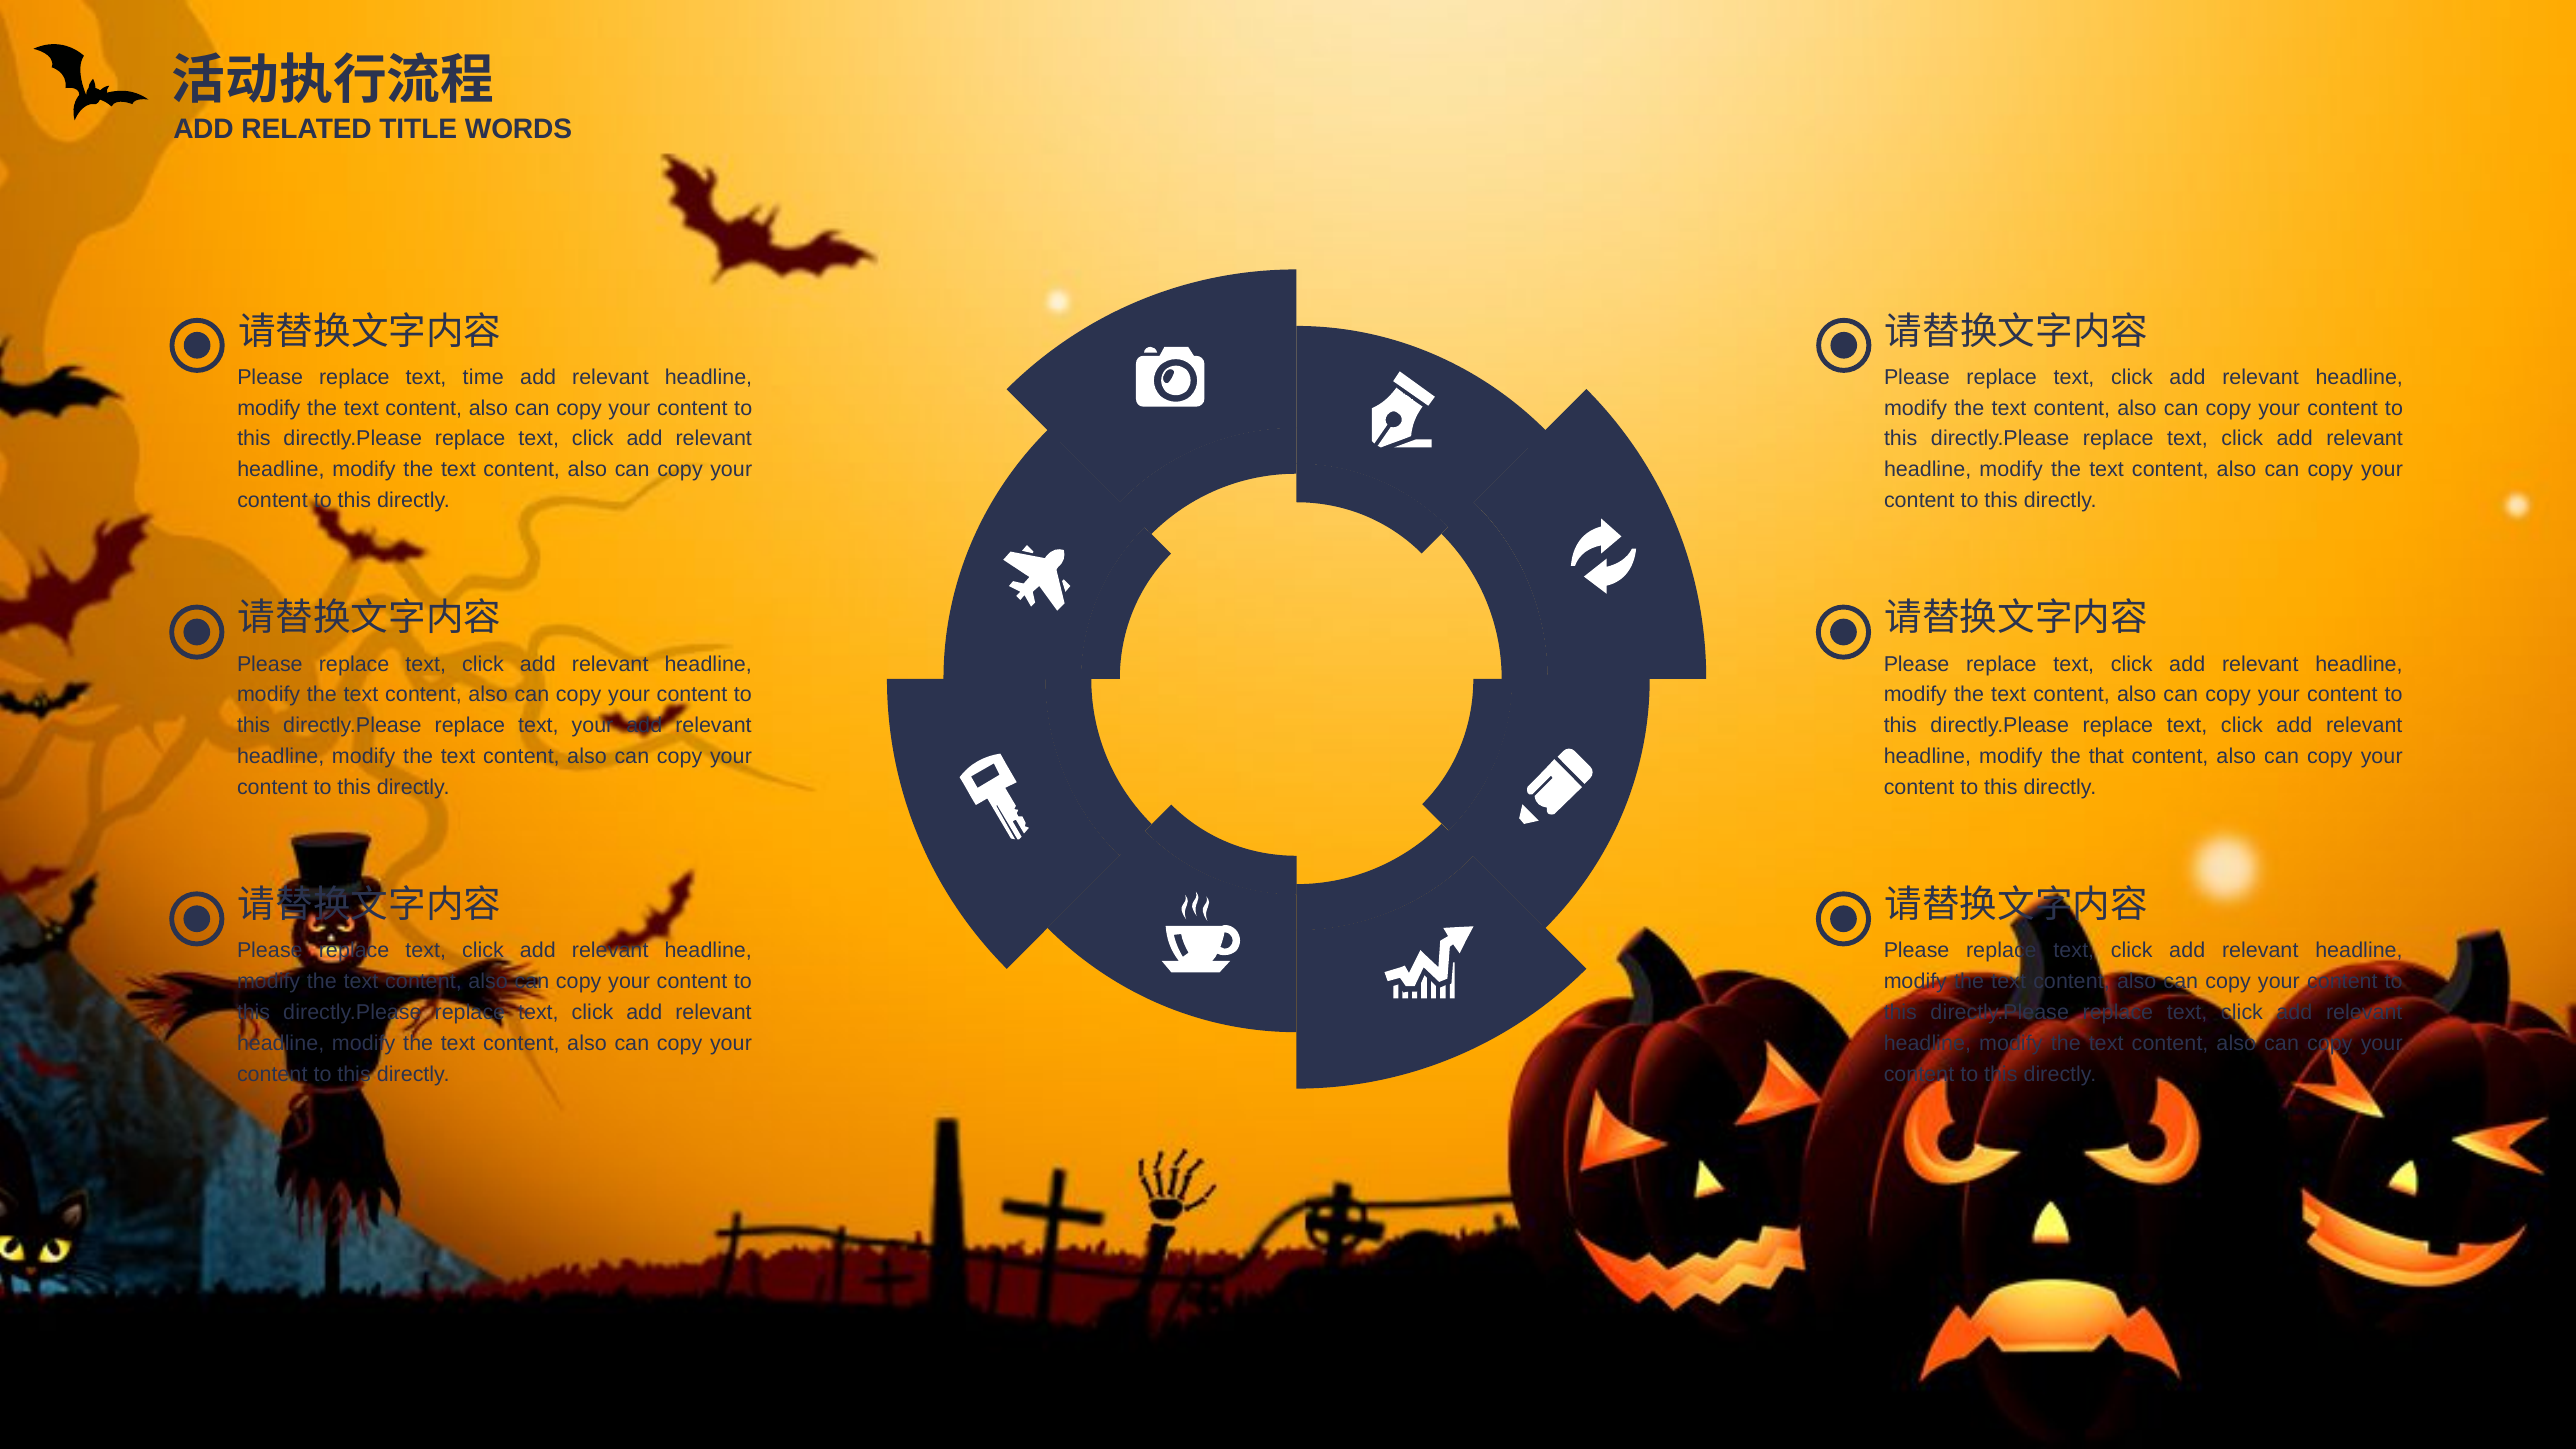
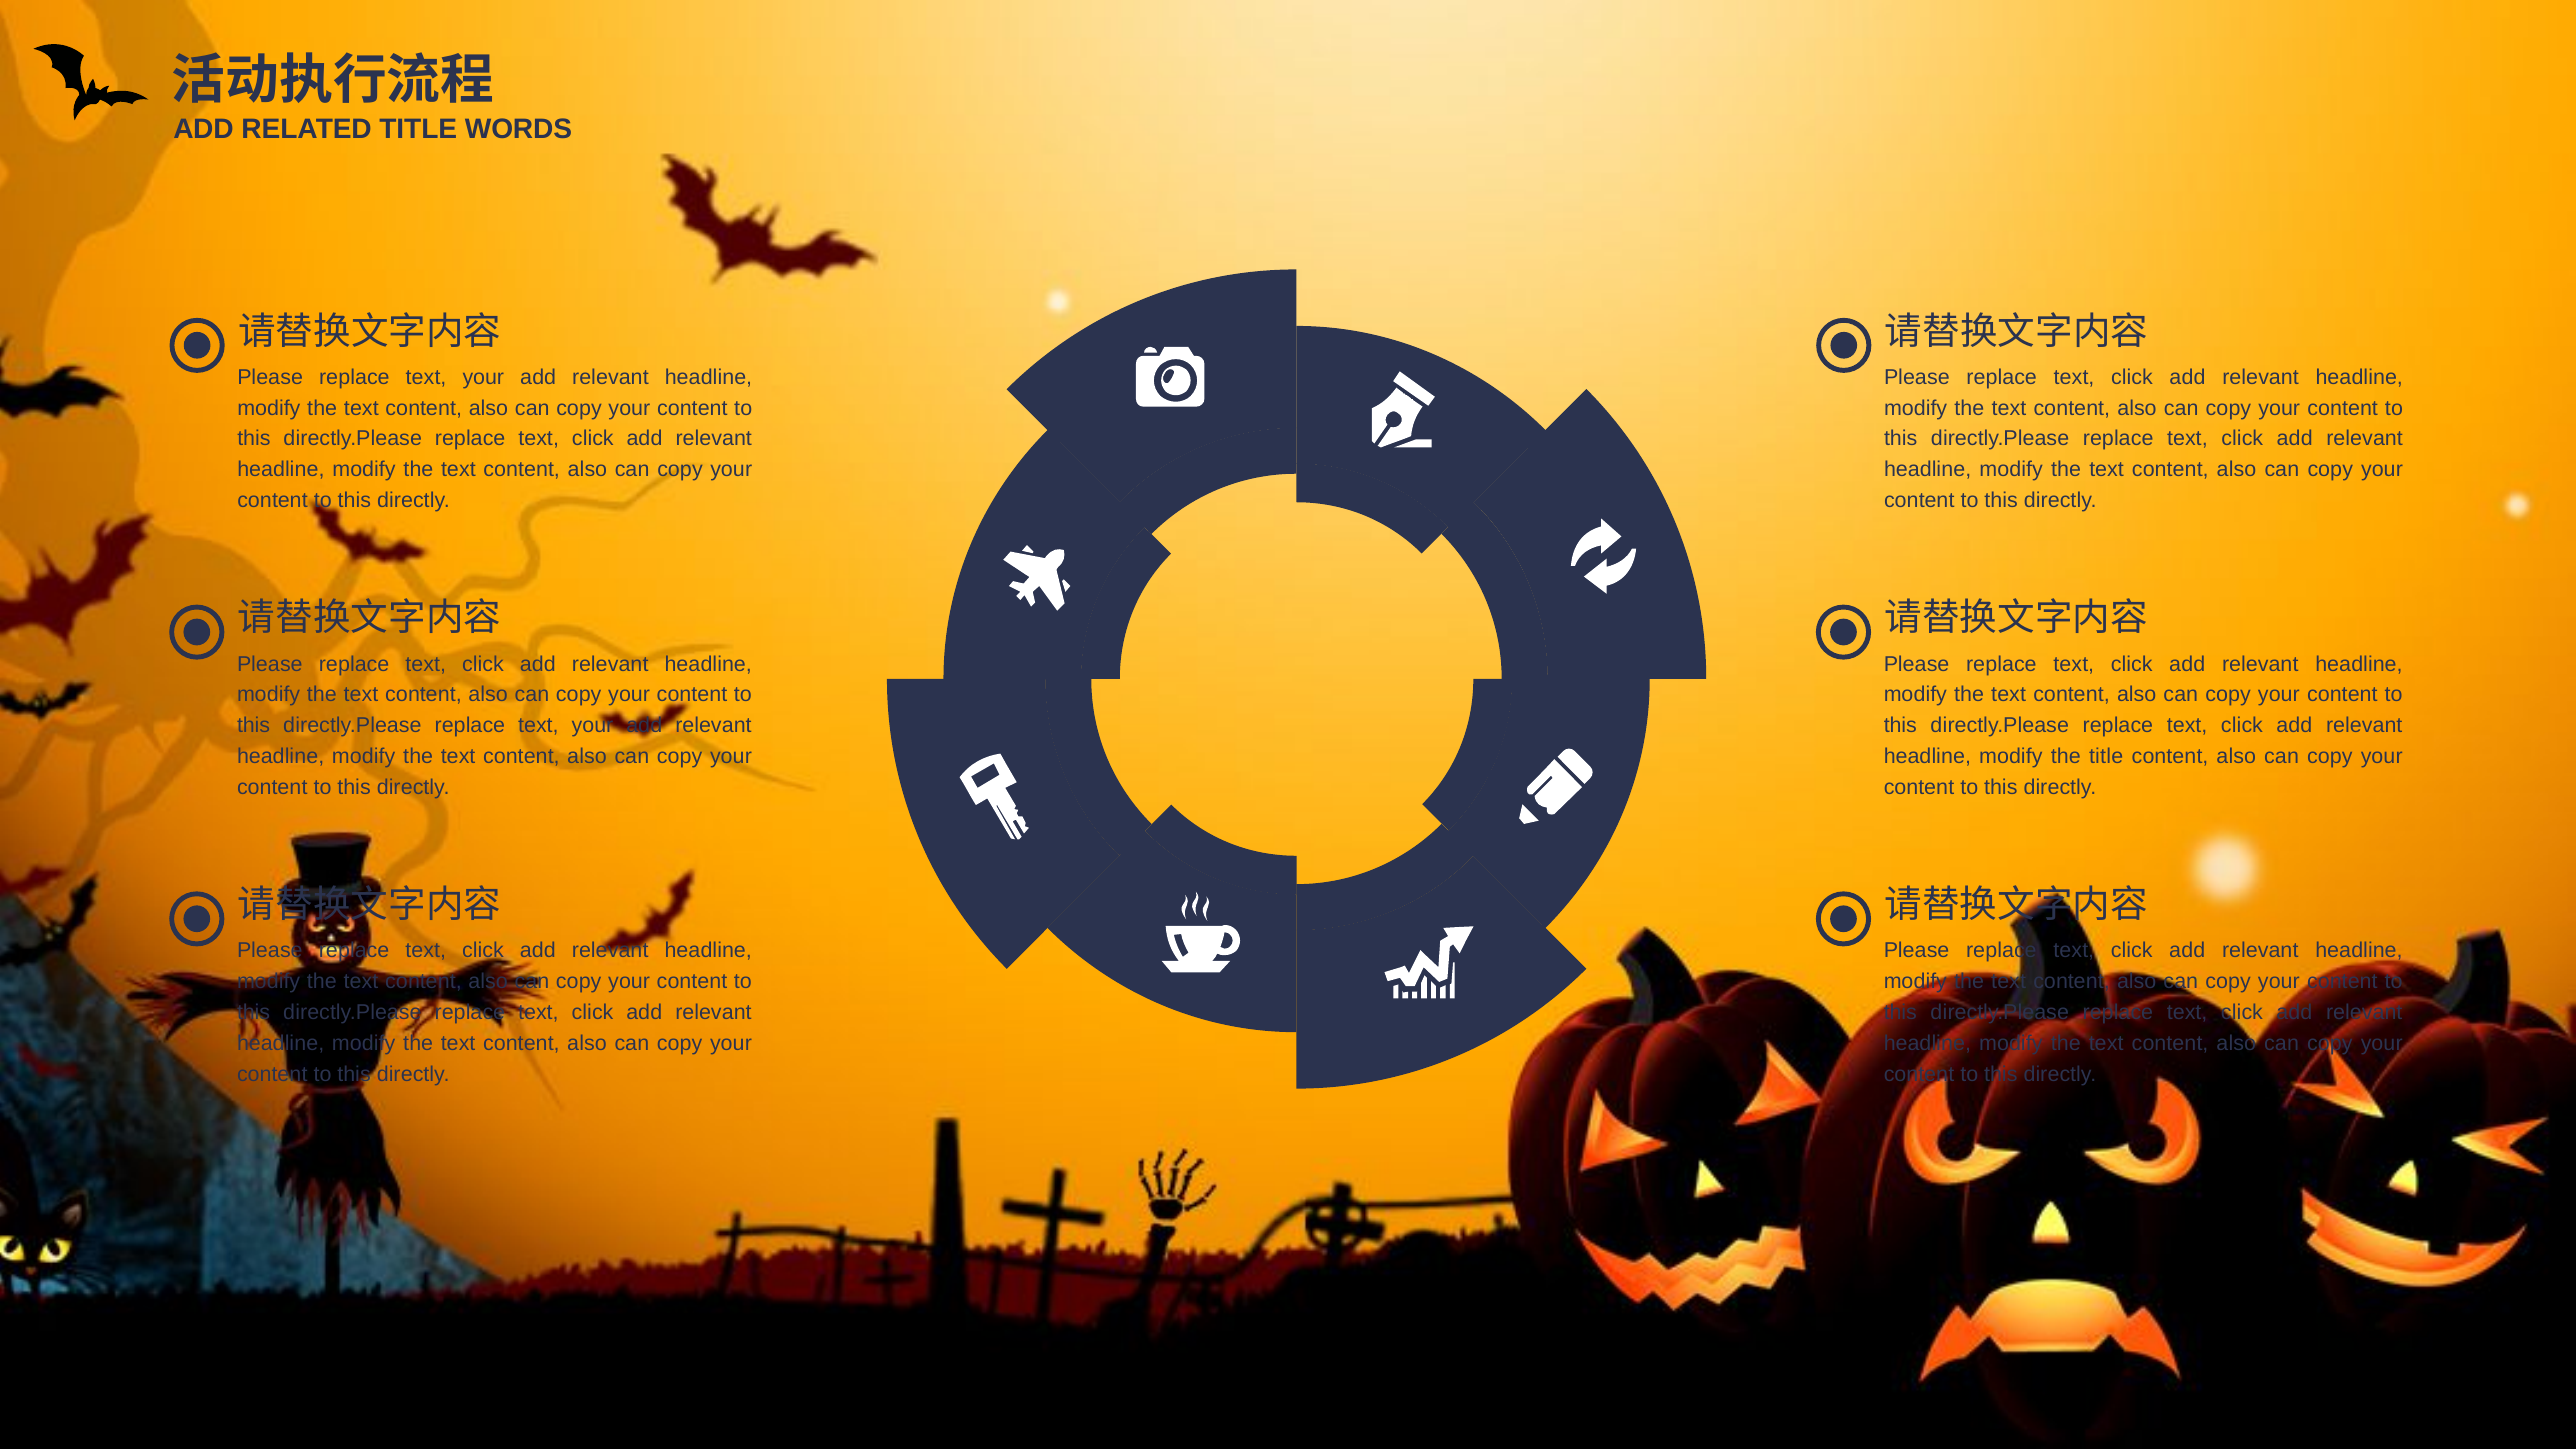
Please replace text time: time -> your
the that: that -> title
